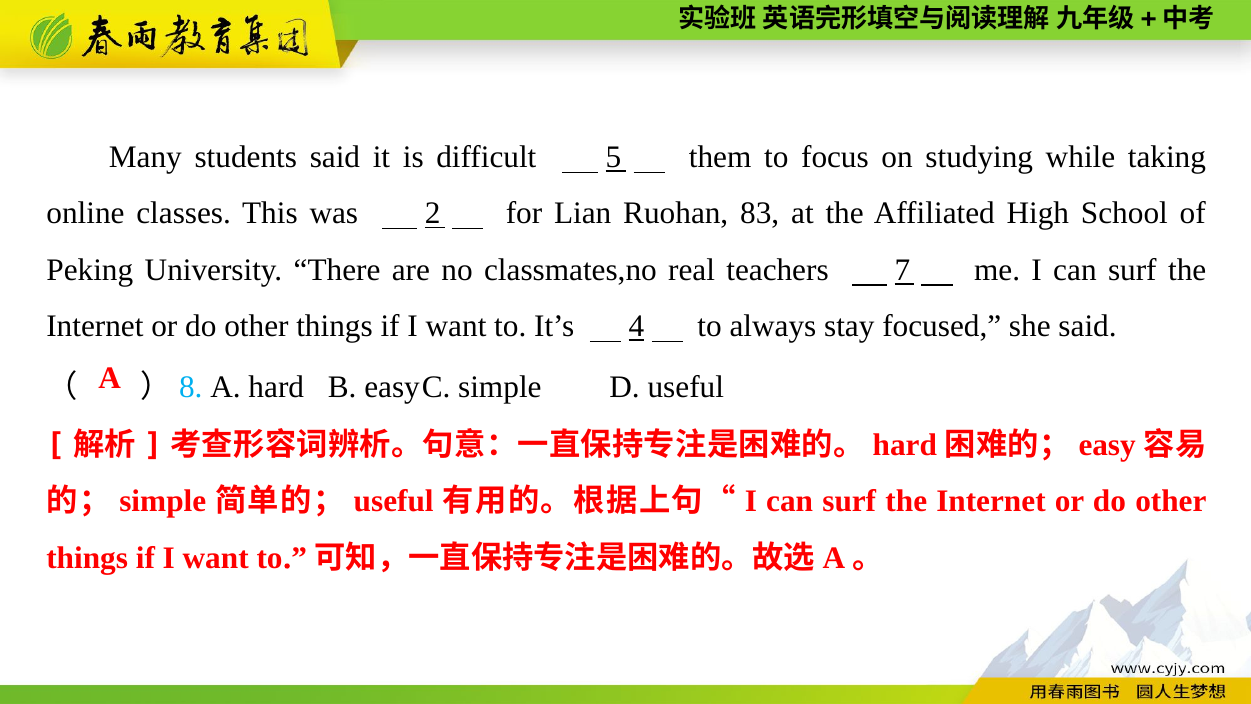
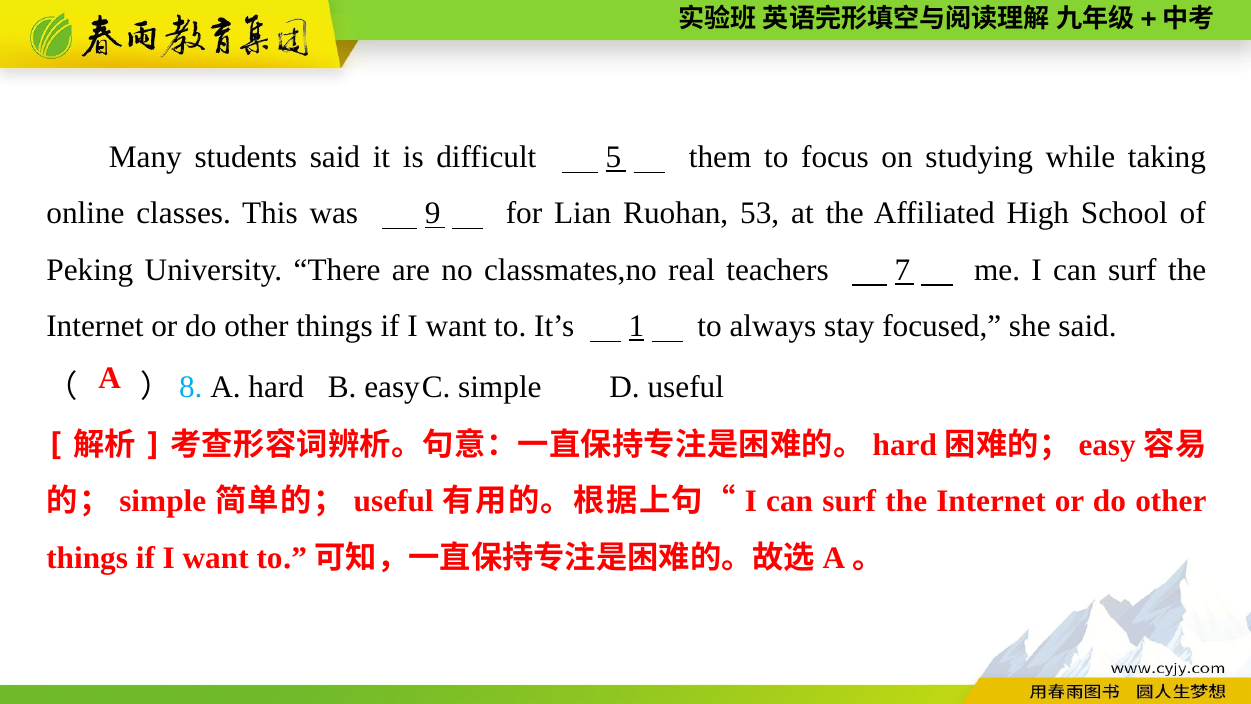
2: 2 -> 9
83: 83 -> 53
4: 4 -> 1
